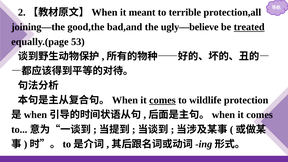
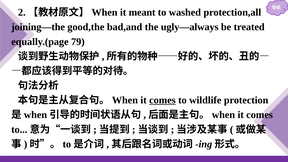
terrible: terrible -> washed
ugly—believe: ugly—believe -> ugly—always
treated underline: present -> none
53: 53 -> 79
